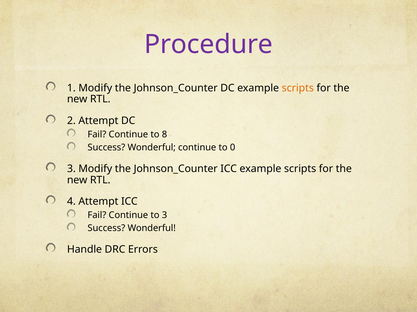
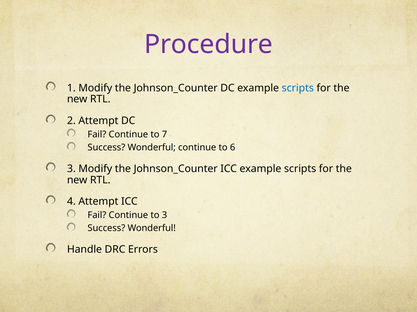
scripts at (298, 88) colour: orange -> blue
8: 8 -> 7
0: 0 -> 6
